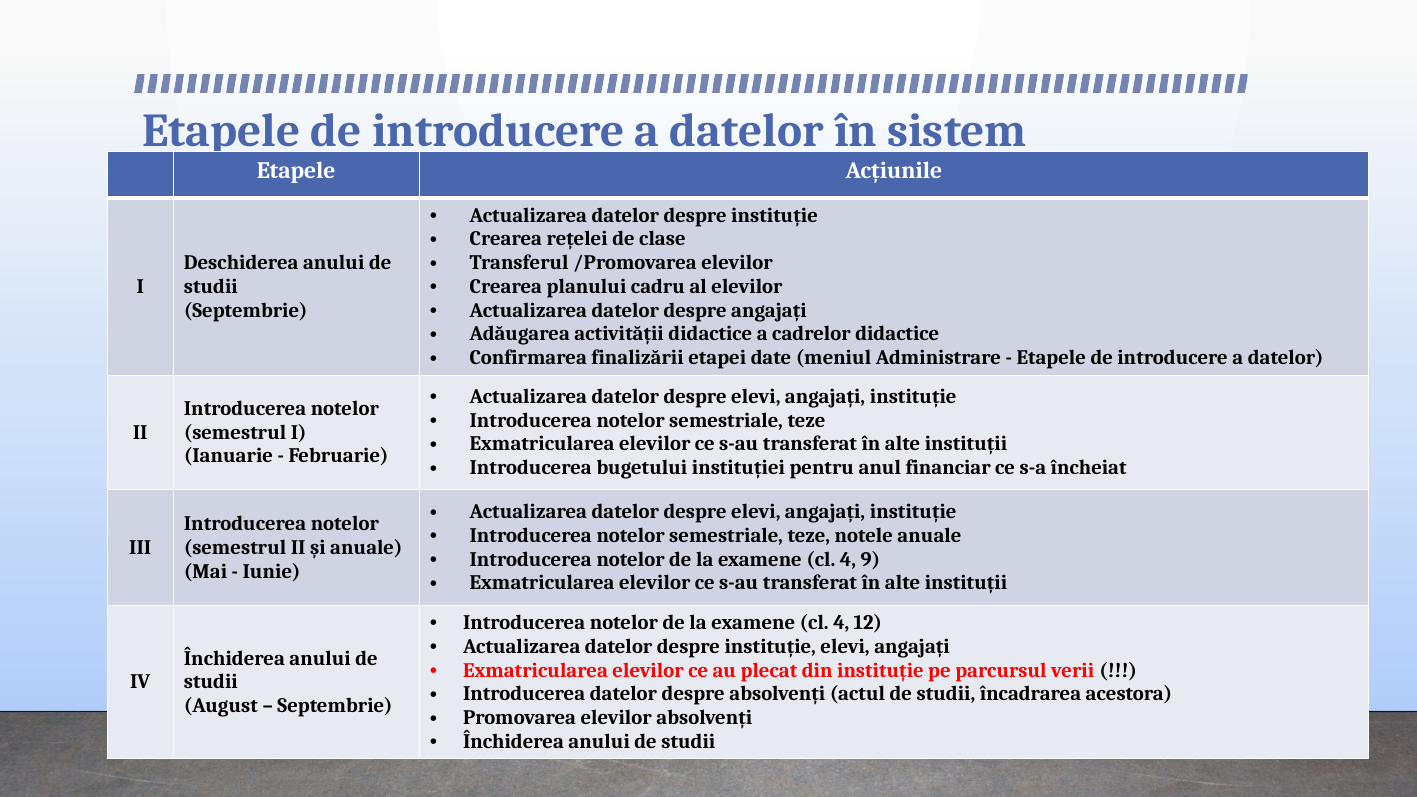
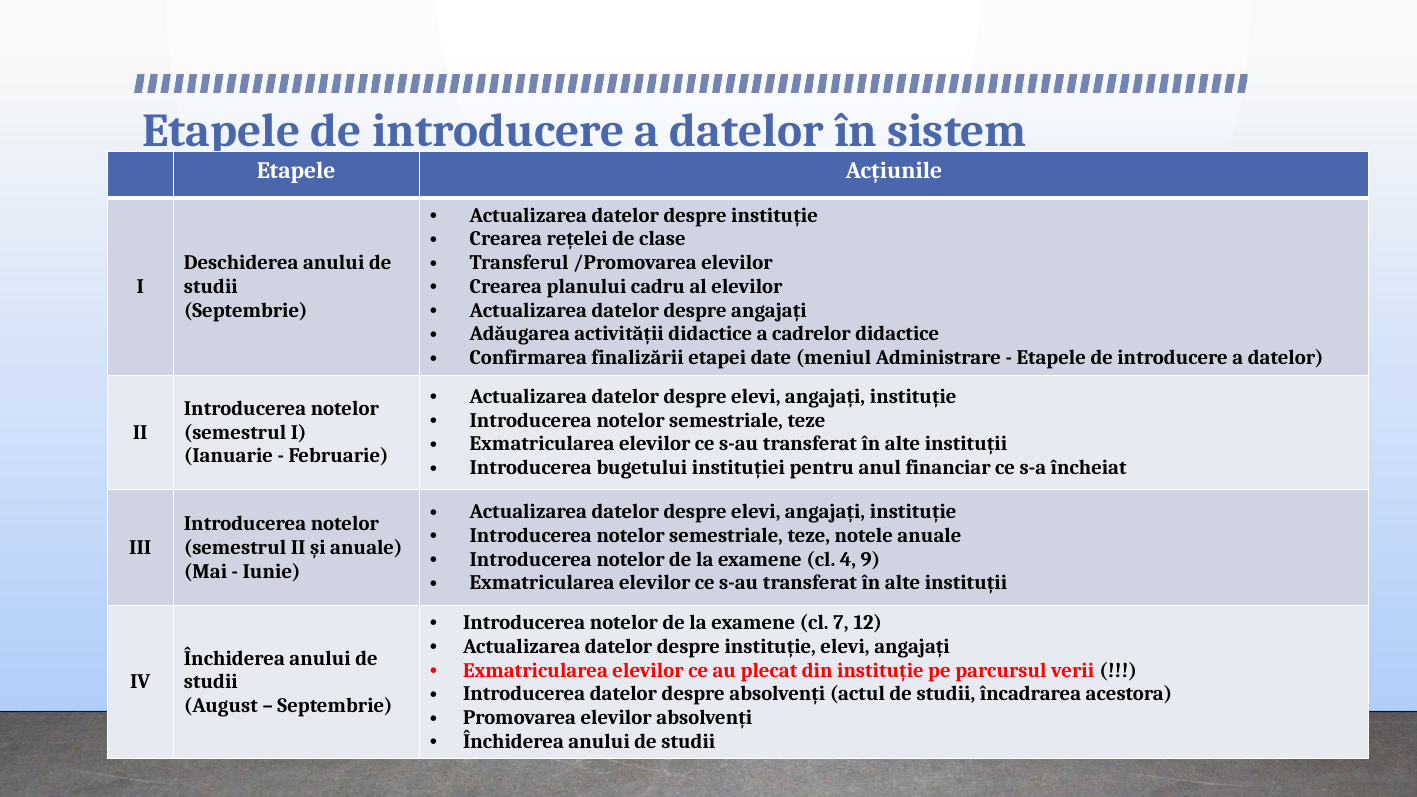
4 at (841, 623): 4 -> 7
